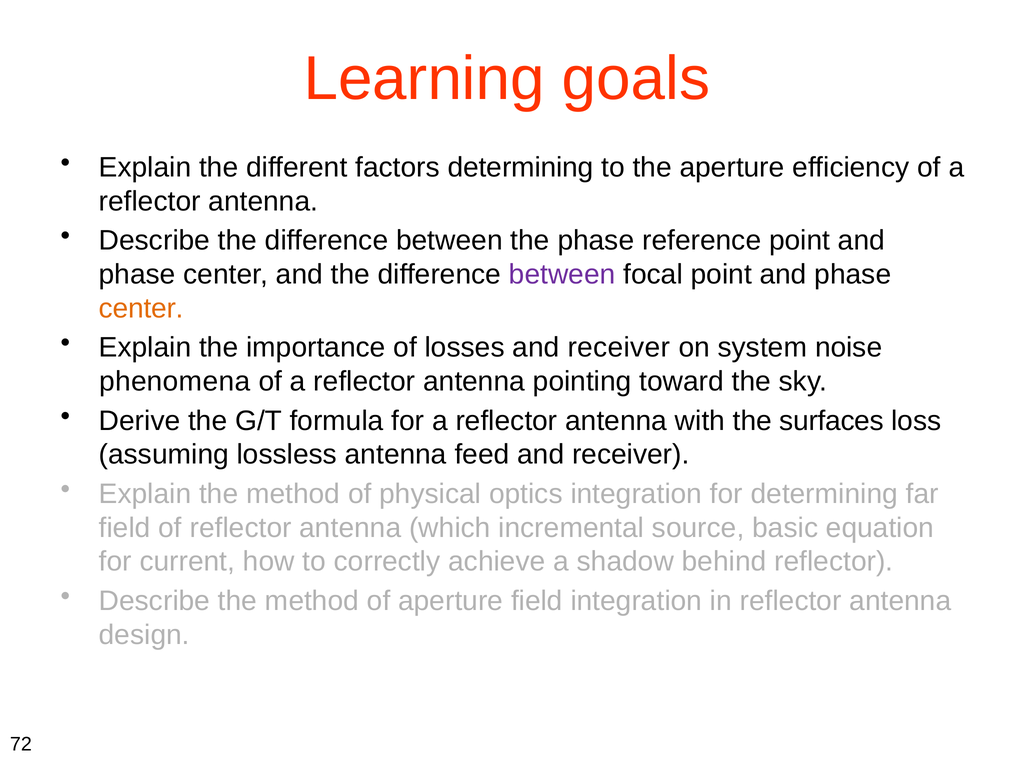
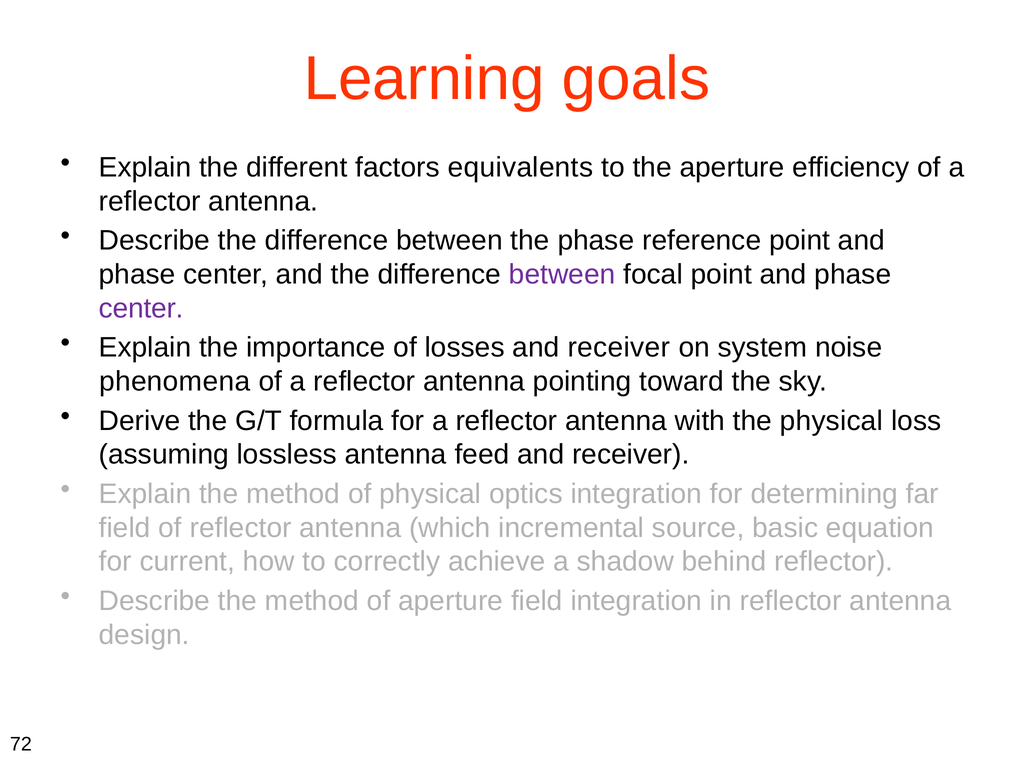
factors determining: determining -> equivalents
center at (141, 308) colour: orange -> purple
the surfaces: surfaces -> physical
